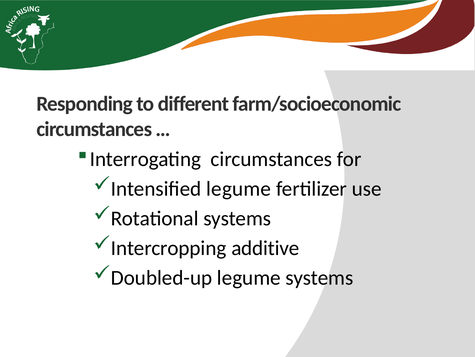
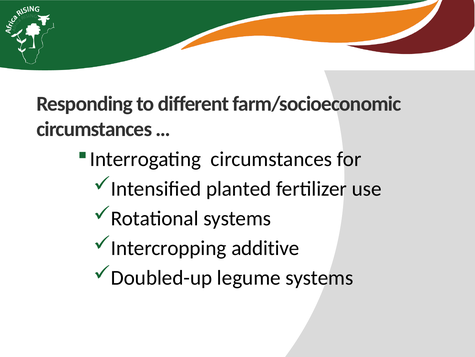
Intensified legume: legume -> planted
